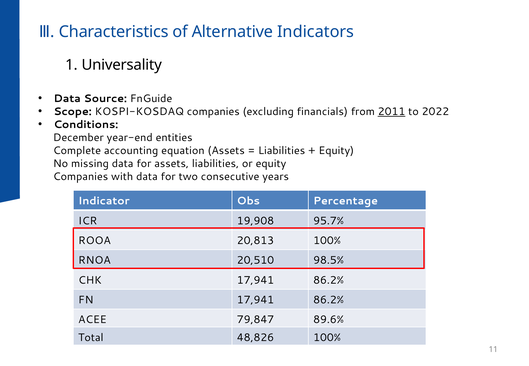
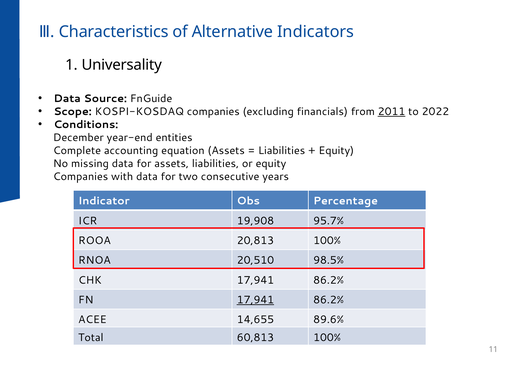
17,941 at (255, 300) underline: none -> present
79,847: 79,847 -> 14,655
48,826: 48,826 -> 60,813
